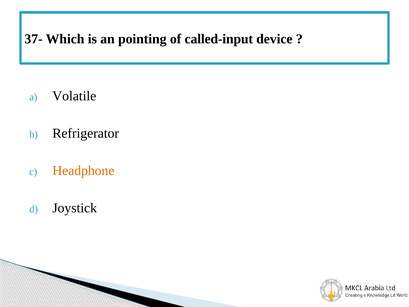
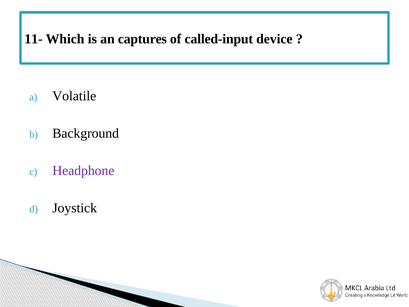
37-: 37- -> 11-
pointing: pointing -> captures
Refrigerator: Refrigerator -> Background
Headphone colour: orange -> purple
